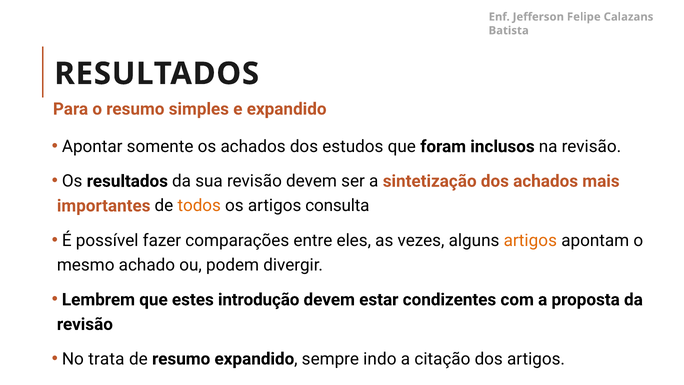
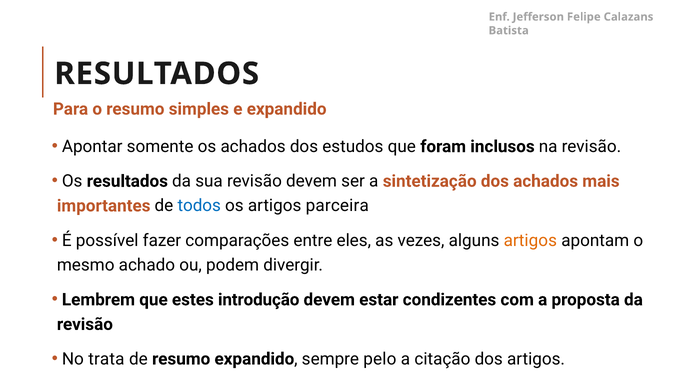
todos colour: orange -> blue
consulta: consulta -> parceira
indo: indo -> pelo
